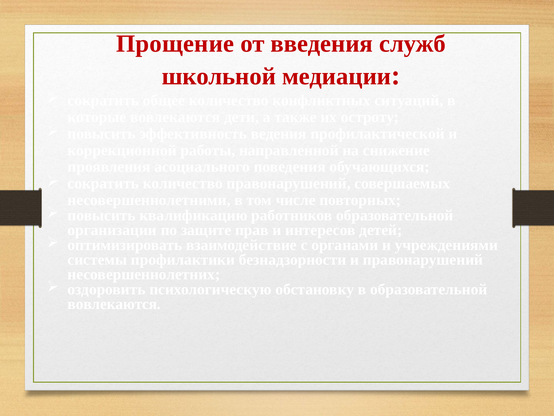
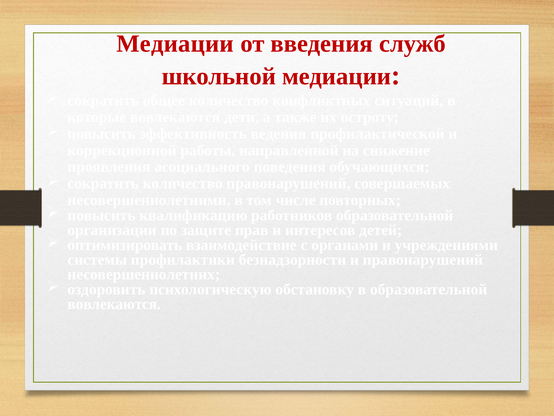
Прощение at (175, 44): Прощение -> Медиации
